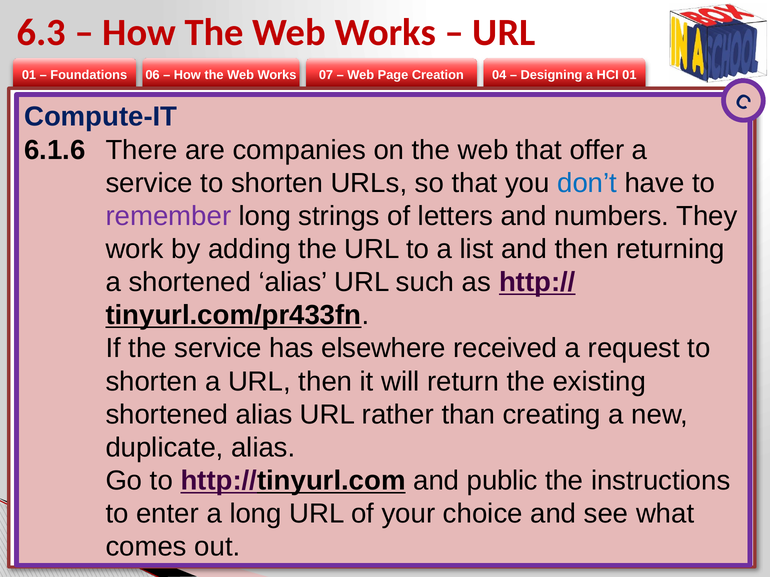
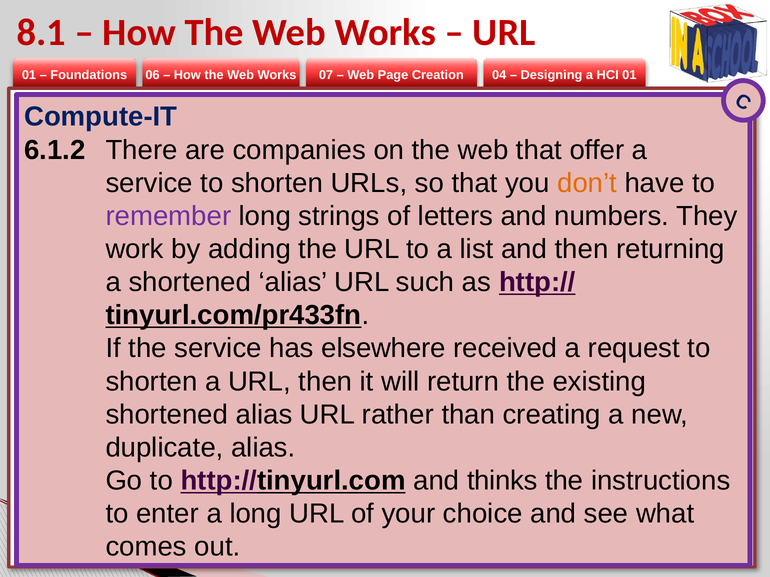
6.3: 6.3 -> 8.1
6.1.6: 6.1.6 -> 6.1.2
don’t colour: blue -> orange
public: public -> thinks
